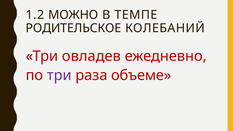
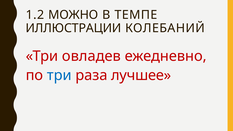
РОДИТЕЛЬСКОЕ: РОДИТЕЛЬСКОЕ -> ИЛЛЮСТРАЦИИ
три at (59, 75) colour: purple -> blue
объеме: объеме -> лучшее
